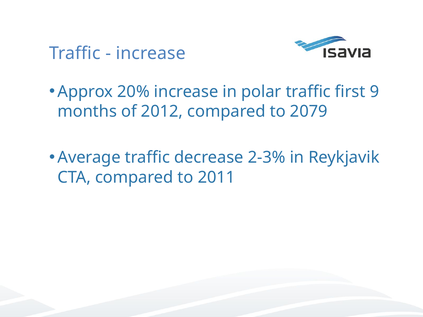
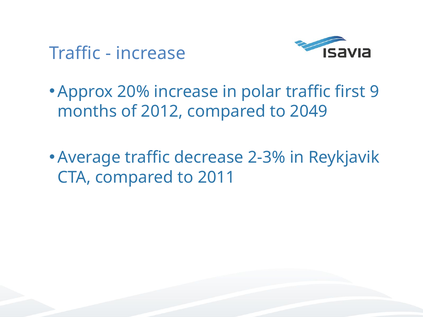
2079: 2079 -> 2049
